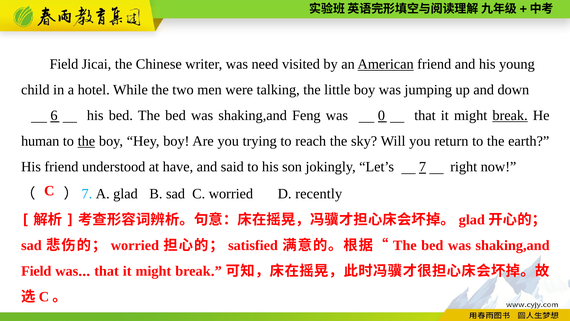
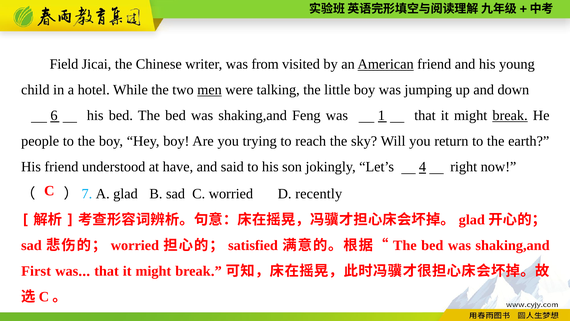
need: need -> from
men underline: none -> present
0: 0 -> 1
human: human -> people
the at (86, 141) underline: present -> none
7: 7 -> 4
Field at (36, 271): Field -> First
